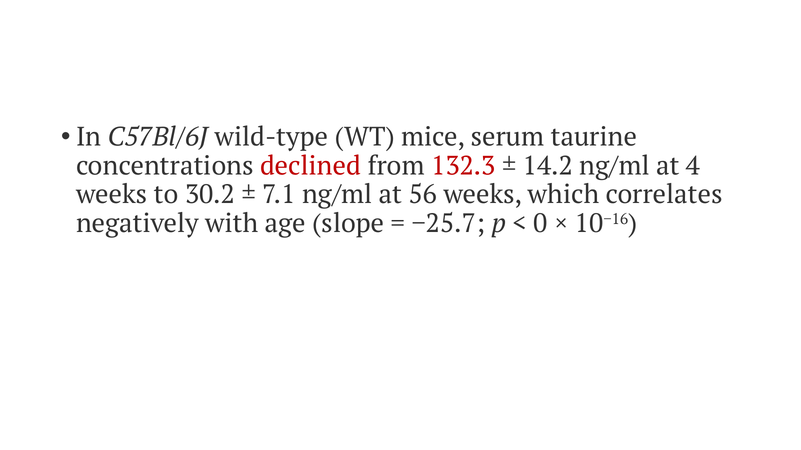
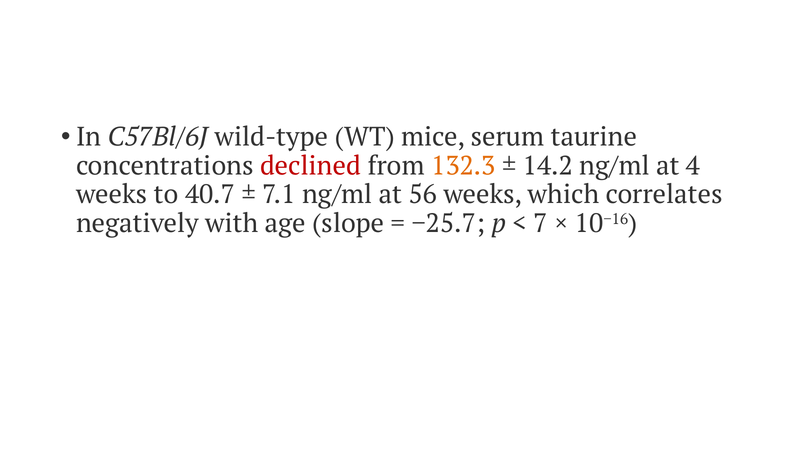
132.3 colour: red -> orange
30.2: 30.2 -> 40.7
0: 0 -> 7
